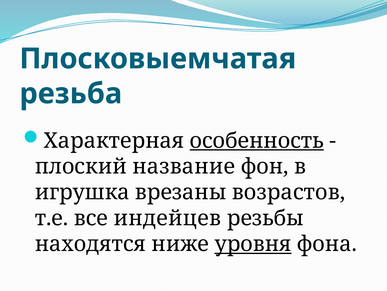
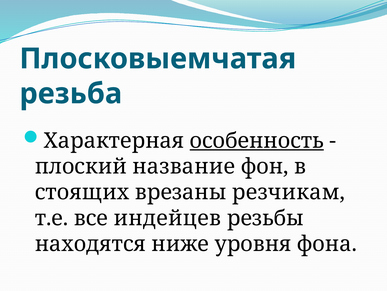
игрушка: игрушка -> стоящих
возрастов: возрастов -> резчикам
уровня underline: present -> none
